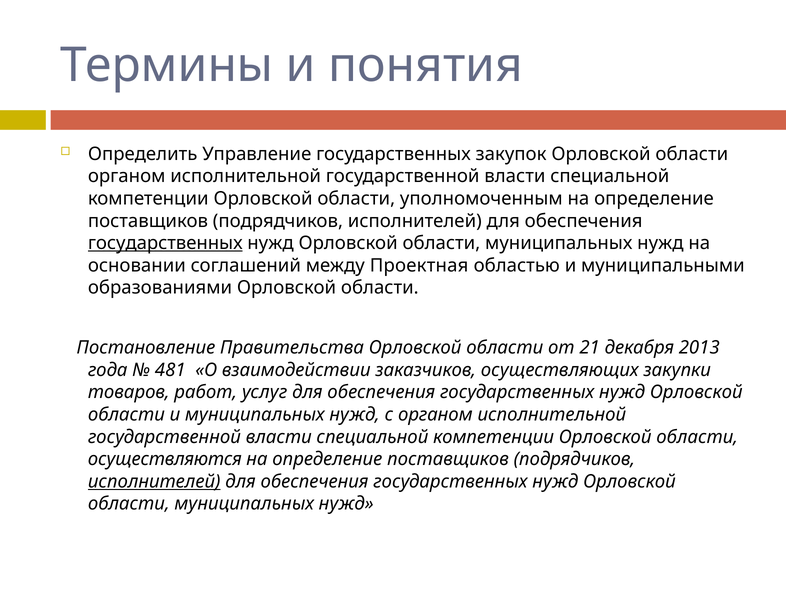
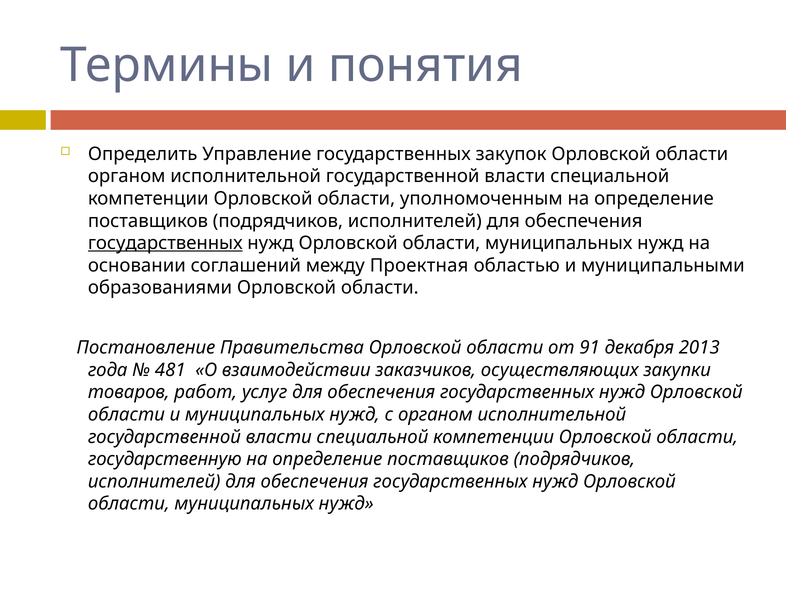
21: 21 -> 91
осуществляются: осуществляются -> государственную
исполнителей at (154, 481) underline: present -> none
